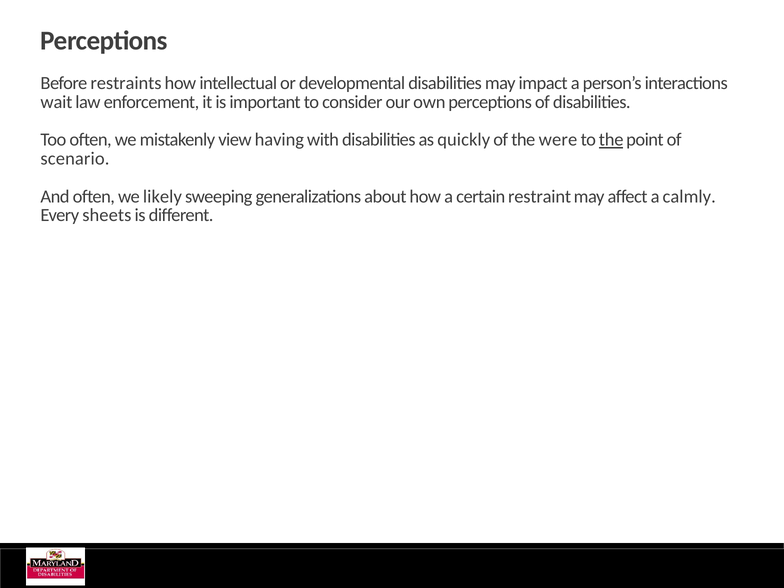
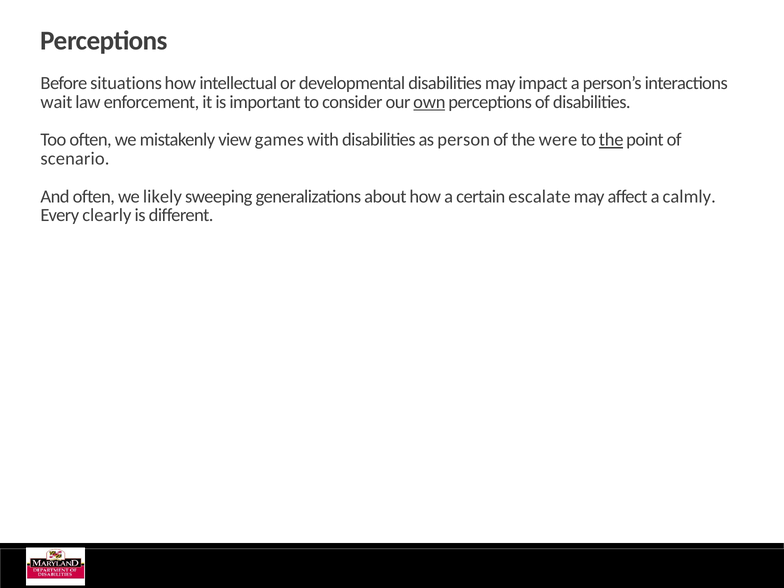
restraints: restraints -> situations
own underline: none -> present
having: having -> games
quickly: quickly -> person
restraint: restraint -> escalate
sheets: sheets -> clearly
